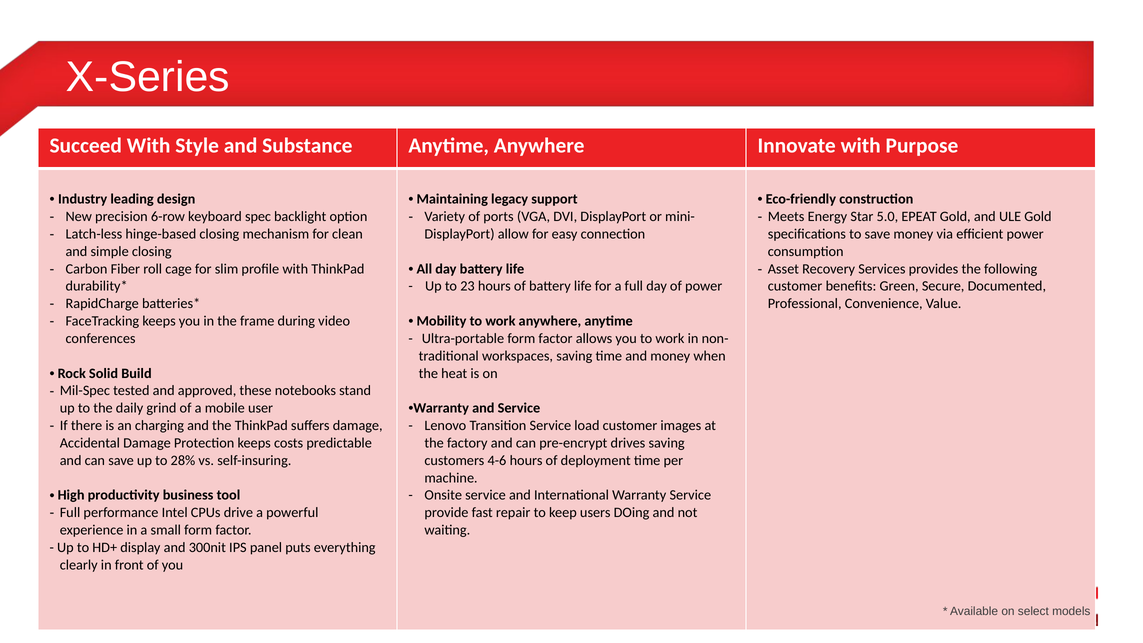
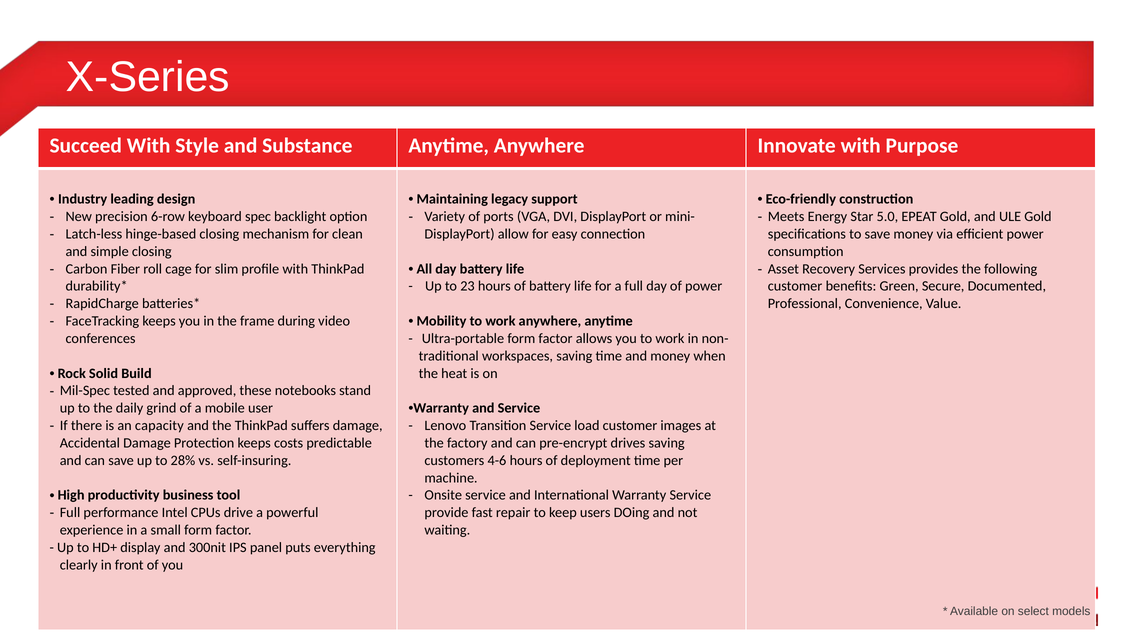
charging: charging -> capacity
